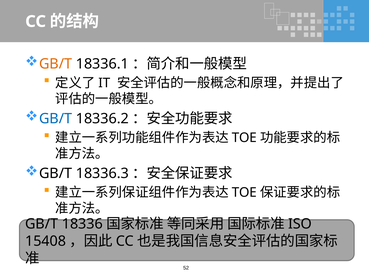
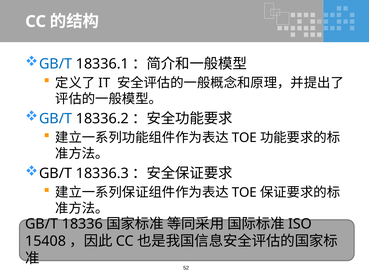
GB/T at (56, 64) colour: orange -> blue
